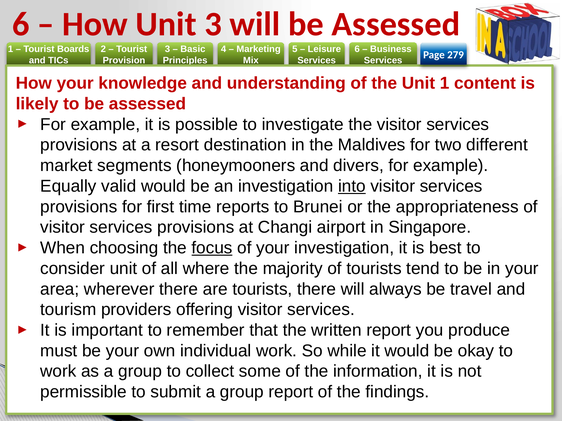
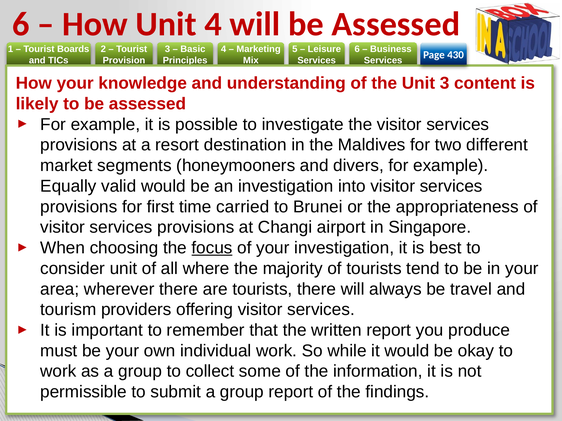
Unit 3: 3 -> 4
279: 279 -> 430
Unit 1: 1 -> 3
into underline: present -> none
reports: reports -> carried
